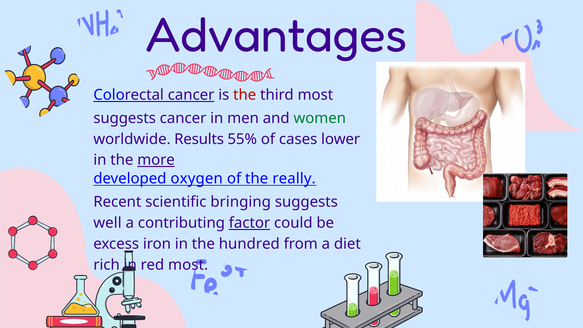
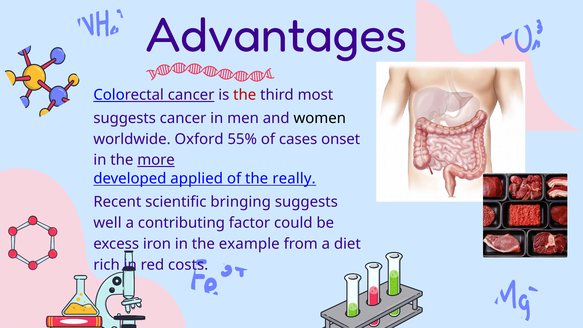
women colour: green -> black
Results: Results -> Oxford
lower: lower -> onset
oxygen: oxygen -> applied
factor underline: present -> none
hundred: hundred -> example
red most: most -> costs
